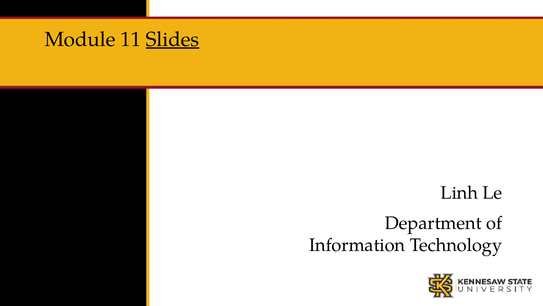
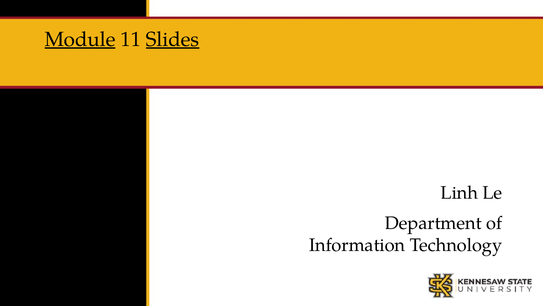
Module underline: none -> present
